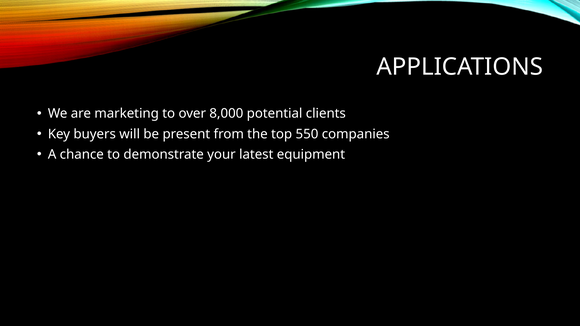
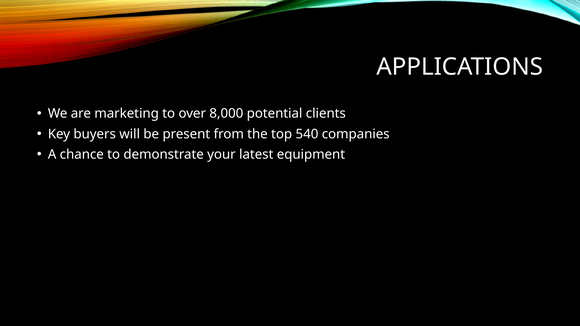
550: 550 -> 540
